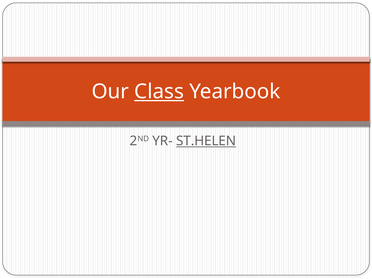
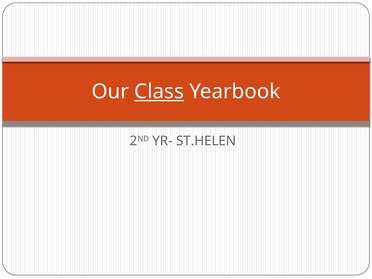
ST.HELEN underline: present -> none
